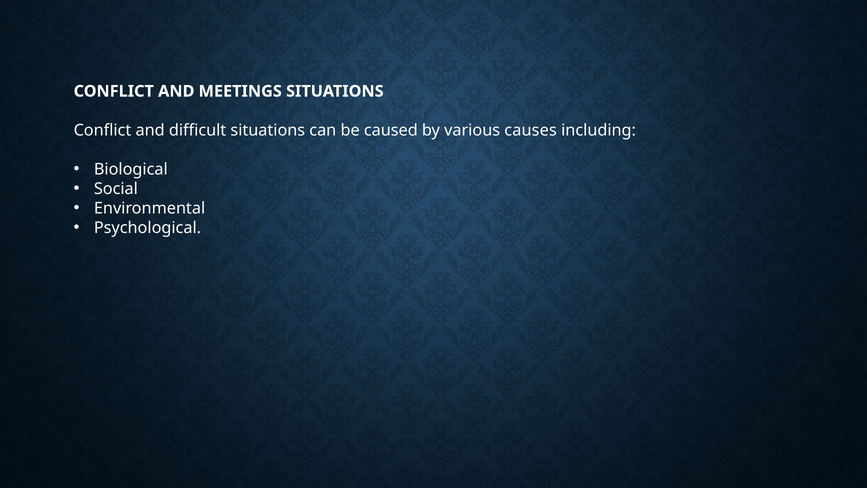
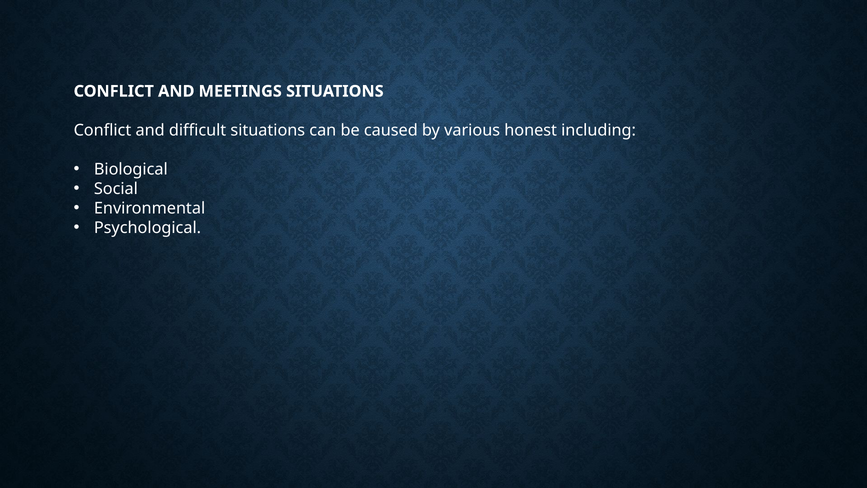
causes: causes -> honest
